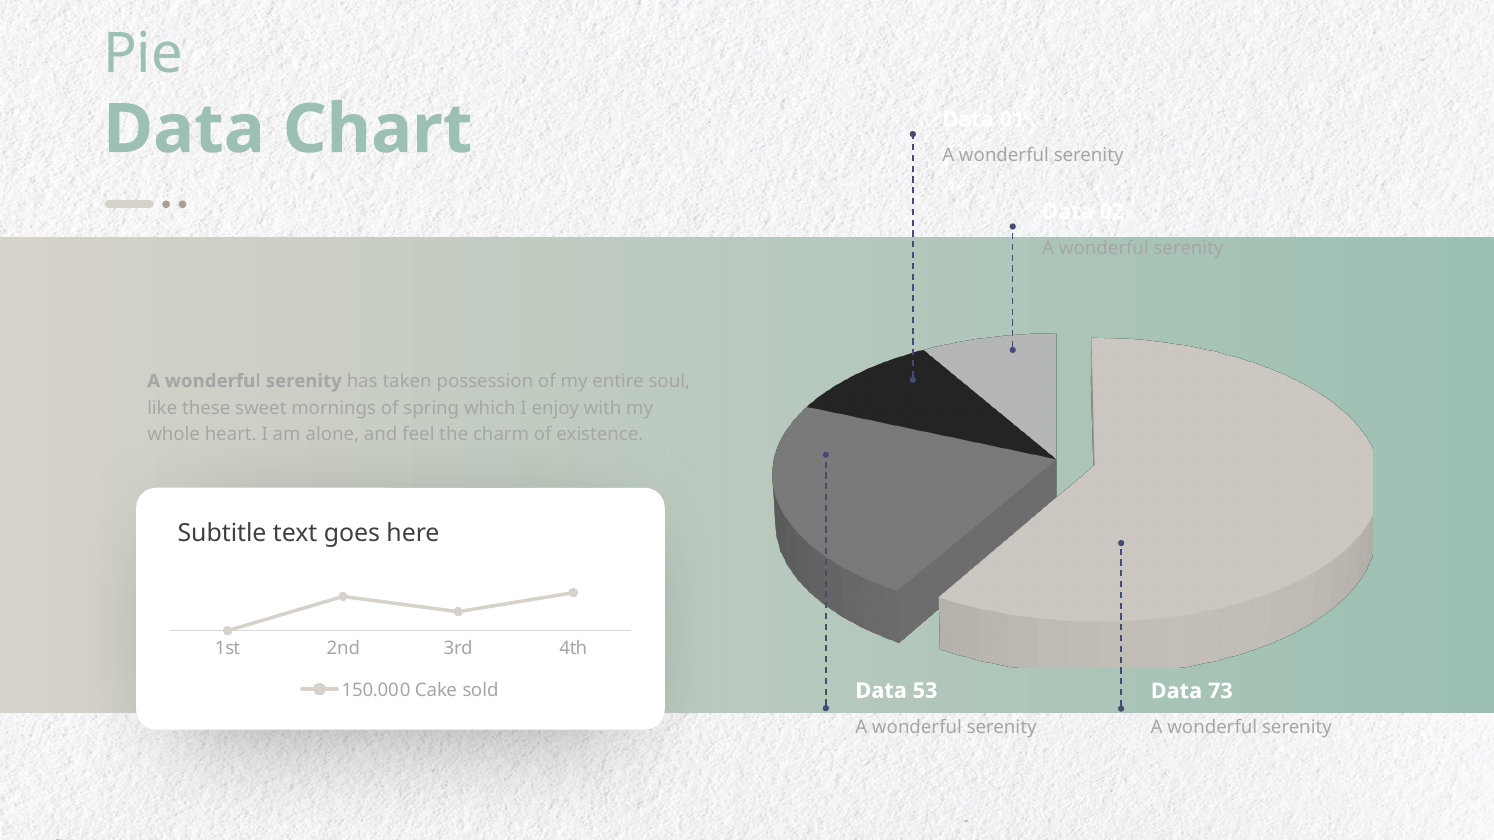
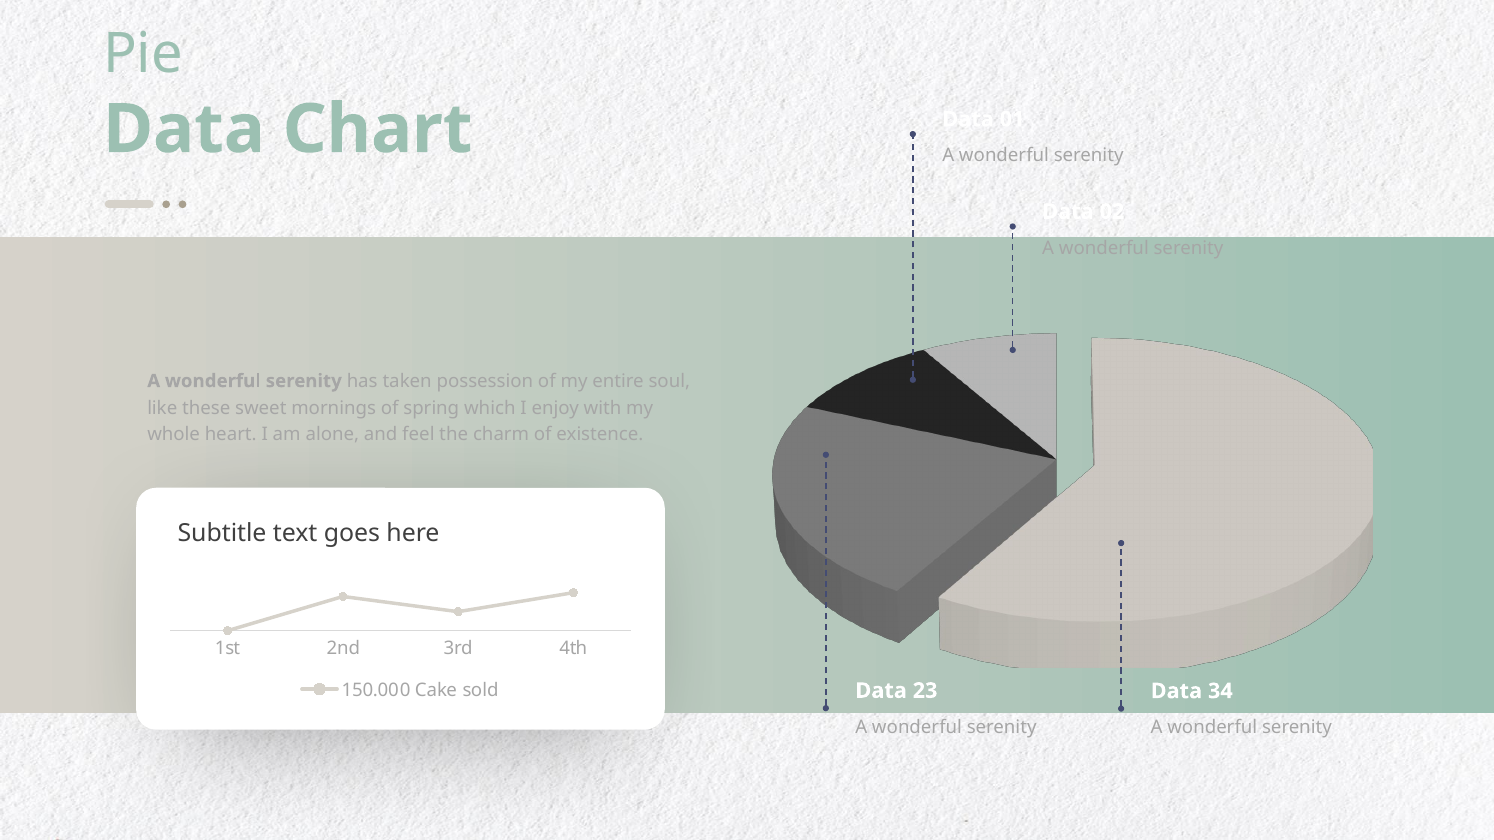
53: 53 -> 23
73: 73 -> 34
